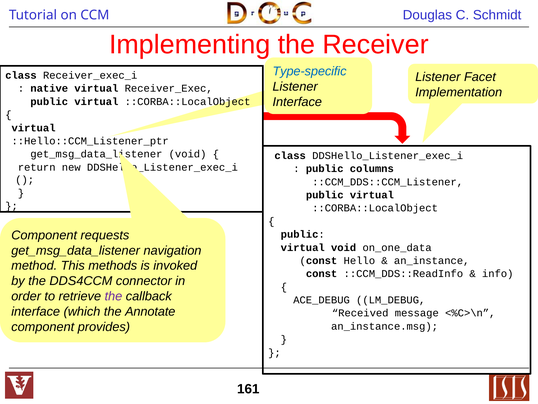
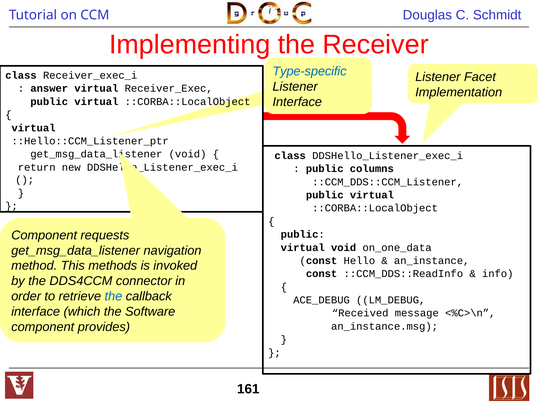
native: native -> answer
the at (113, 296) colour: purple -> blue
Annotate: Annotate -> Software
